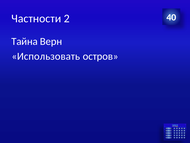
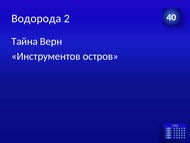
Частности: Частности -> Водорода
Использовать: Использовать -> Инструментов
